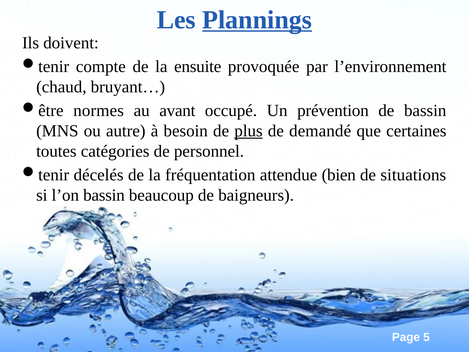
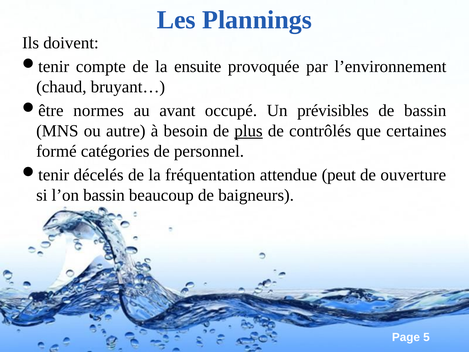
Plannings underline: present -> none
prévention: prévention -> prévisibles
demandé: demandé -> contrôlés
toutes: toutes -> formé
bien: bien -> peut
situations: situations -> ouverture
